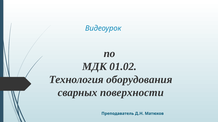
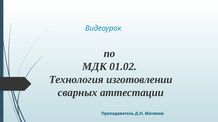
оборудования: оборудования -> изготовлении
поверхности: поверхности -> аттестации
